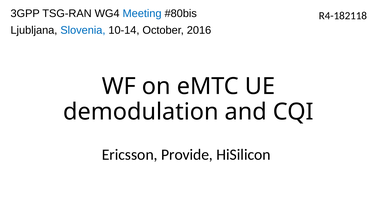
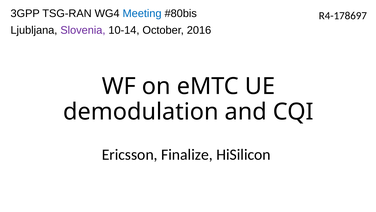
R4-182118: R4-182118 -> R4-178697
Slovenia colour: blue -> purple
Provide: Provide -> Finalize
